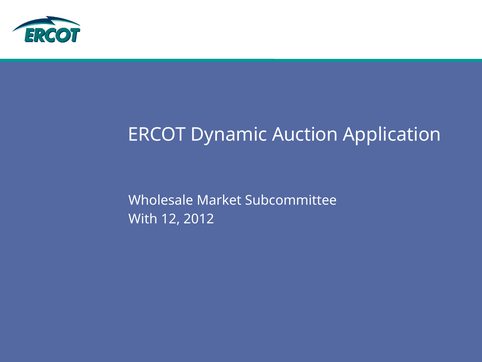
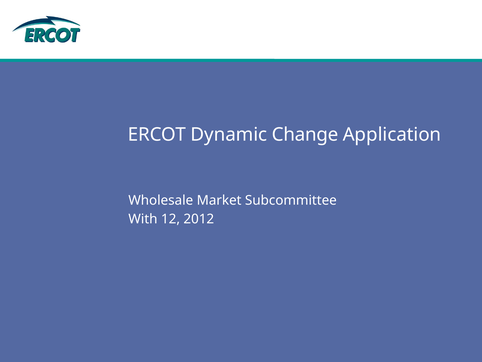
Auction: Auction -> Change
